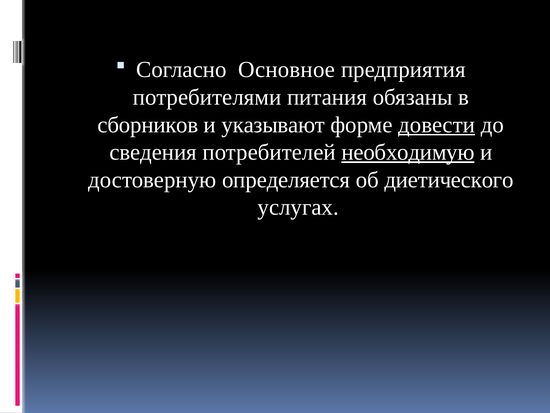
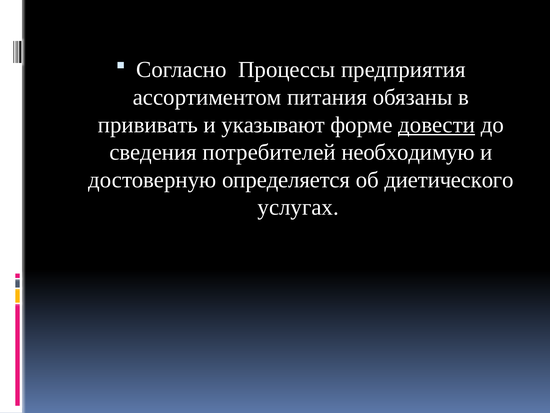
Основное: Основное -> Процессы
потребителями: потребителями -> ассортиментом
сборников: сборников -> прививать
необходимую underline: present -> none
